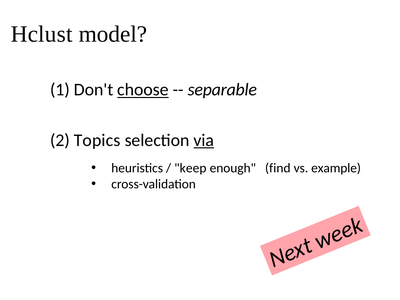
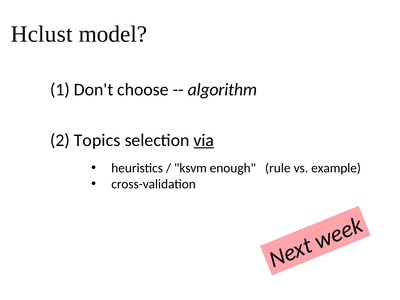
choose underline: present -> none
separable: separable -> algorithm
keep: keep -> ksvm
find: find -> rule
